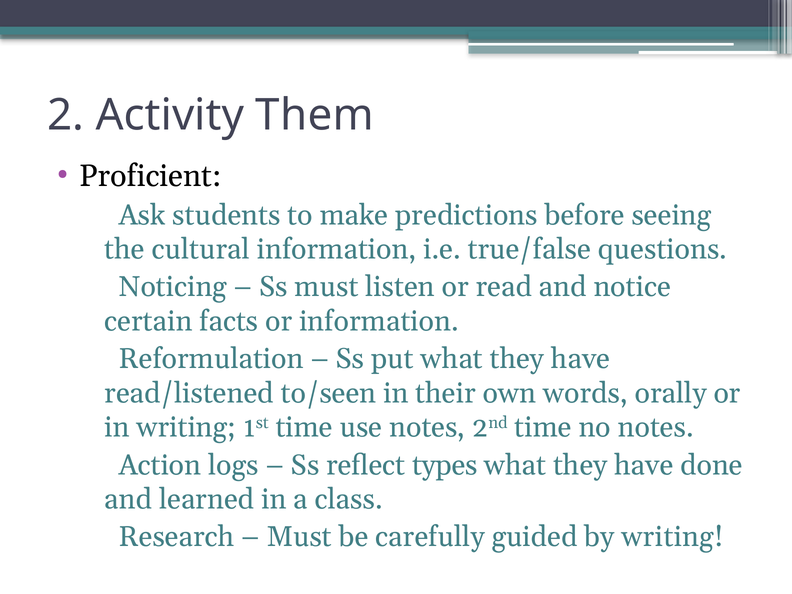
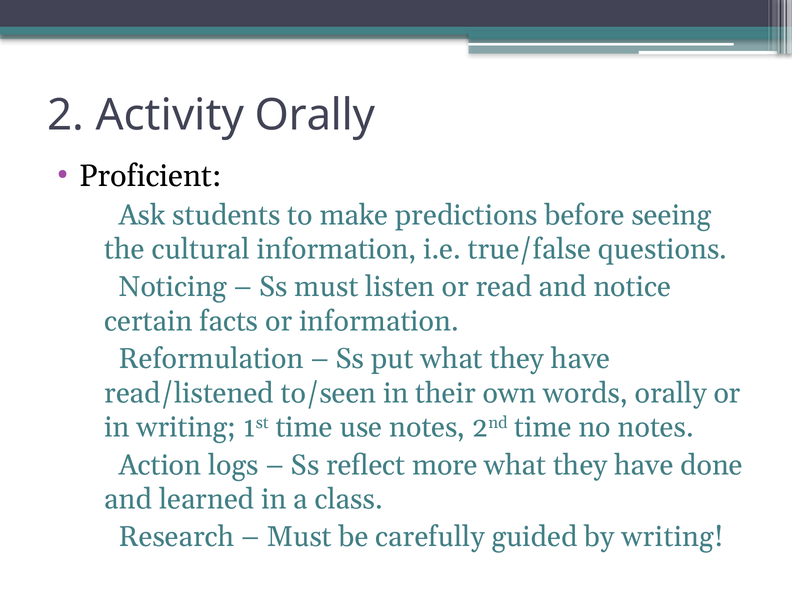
Activity Them: Them -> Orally
types: types -> more
